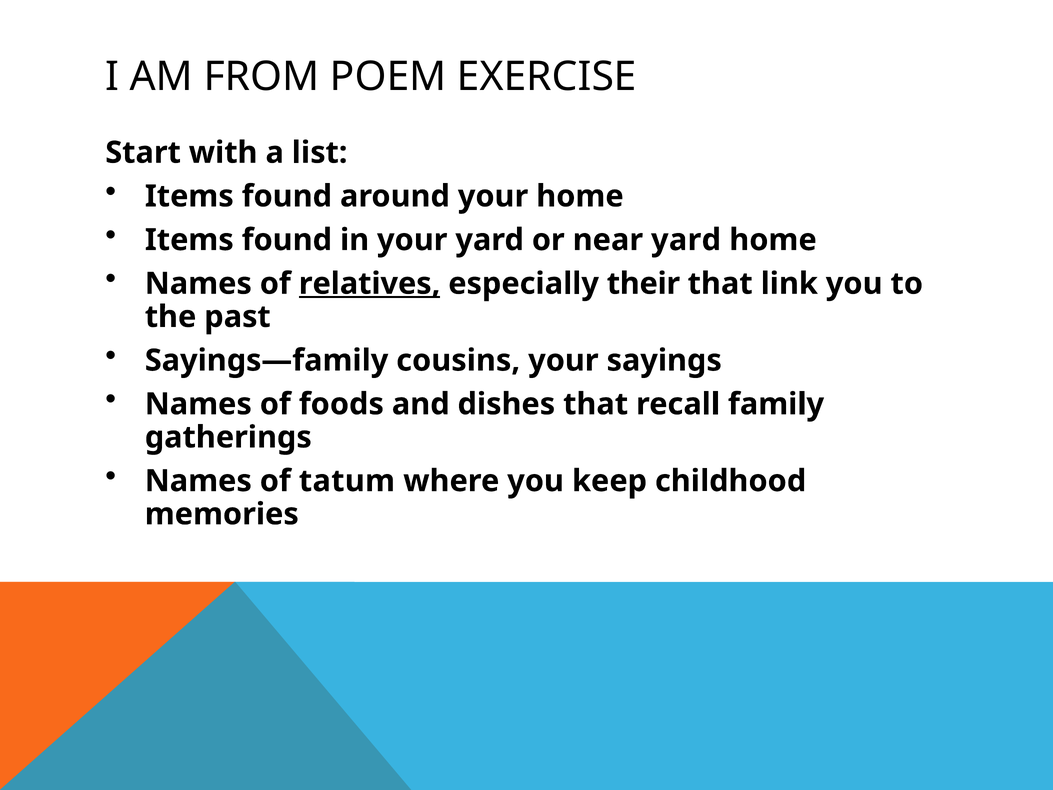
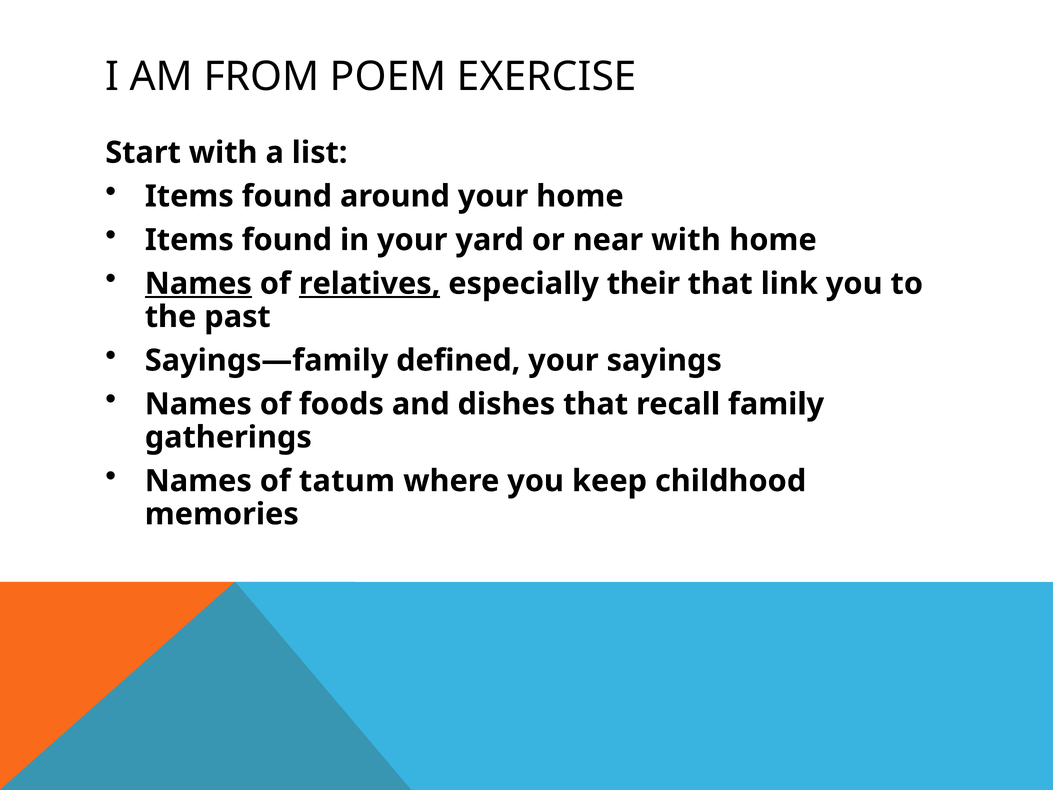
near yard: yard -> with
Names at (198, 284) underline: none -> present
cousins: cousins -> defined
